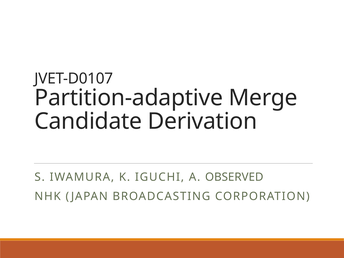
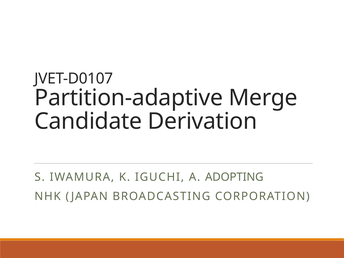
OBSERVED: OBSERVED -> ADOPTING
